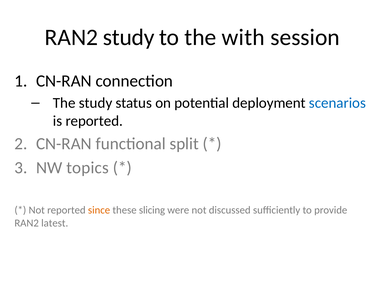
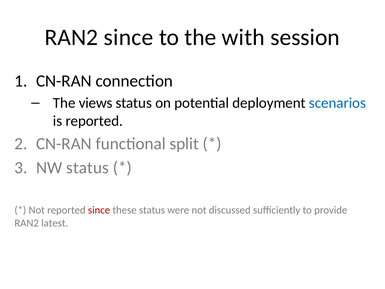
RAN2 study: study -> since
The study: study -> views
NW topics: topics -> status
since at (99, 210) colour: orange -> red
these slicing: slicing -> status
